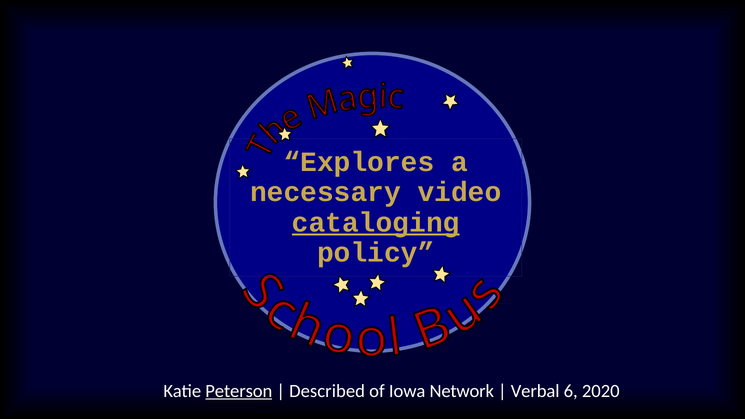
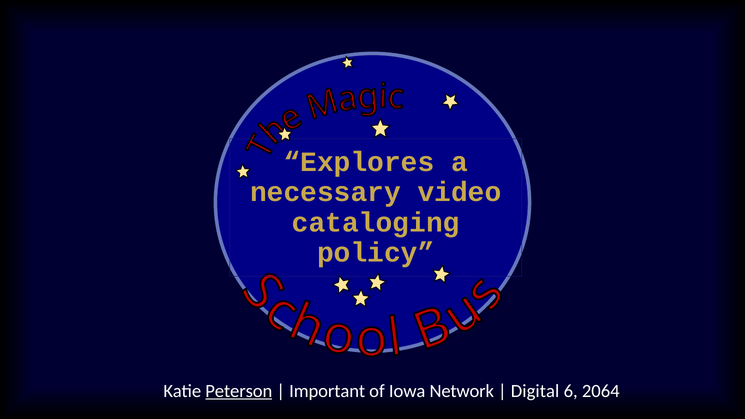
cataloging underline: present -> none
Described: Described -> Important
Verbal: Verbal -> Digital
2020: 2020 -> 2064
